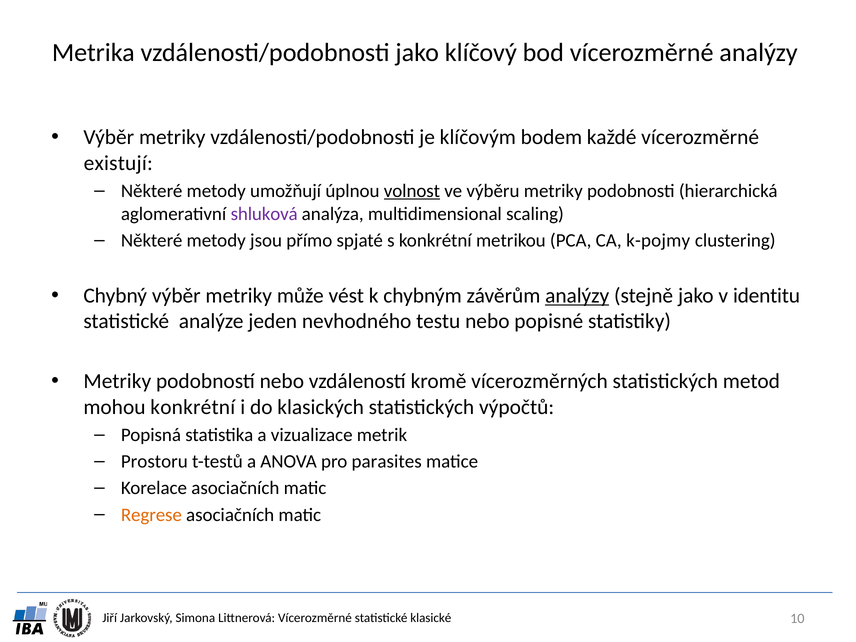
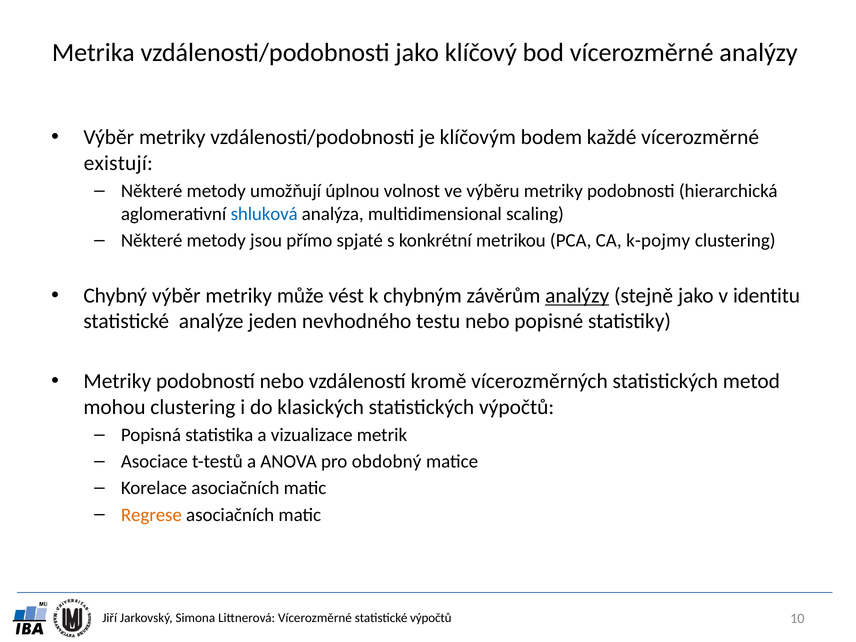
volnost underline: present -> none
shluková colour: purple -> blue
mohou konkrétní: konkrétní -> clustering
Prostoru: Prostoru -> Asociace
parasites: parasites -> obdobný
statistické klasické: klasické -> výpočtů
